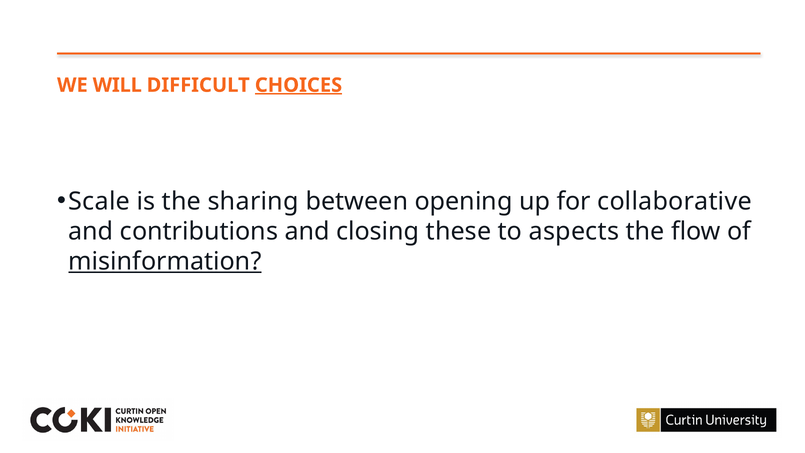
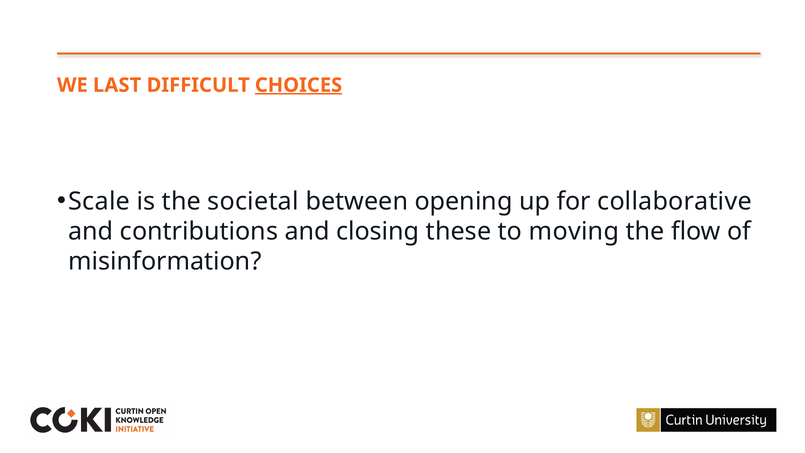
WILL: WILL -> LAST
sharing: sharing -> societal
aspects: aspects -> moving
misinformation underline: present -> none
